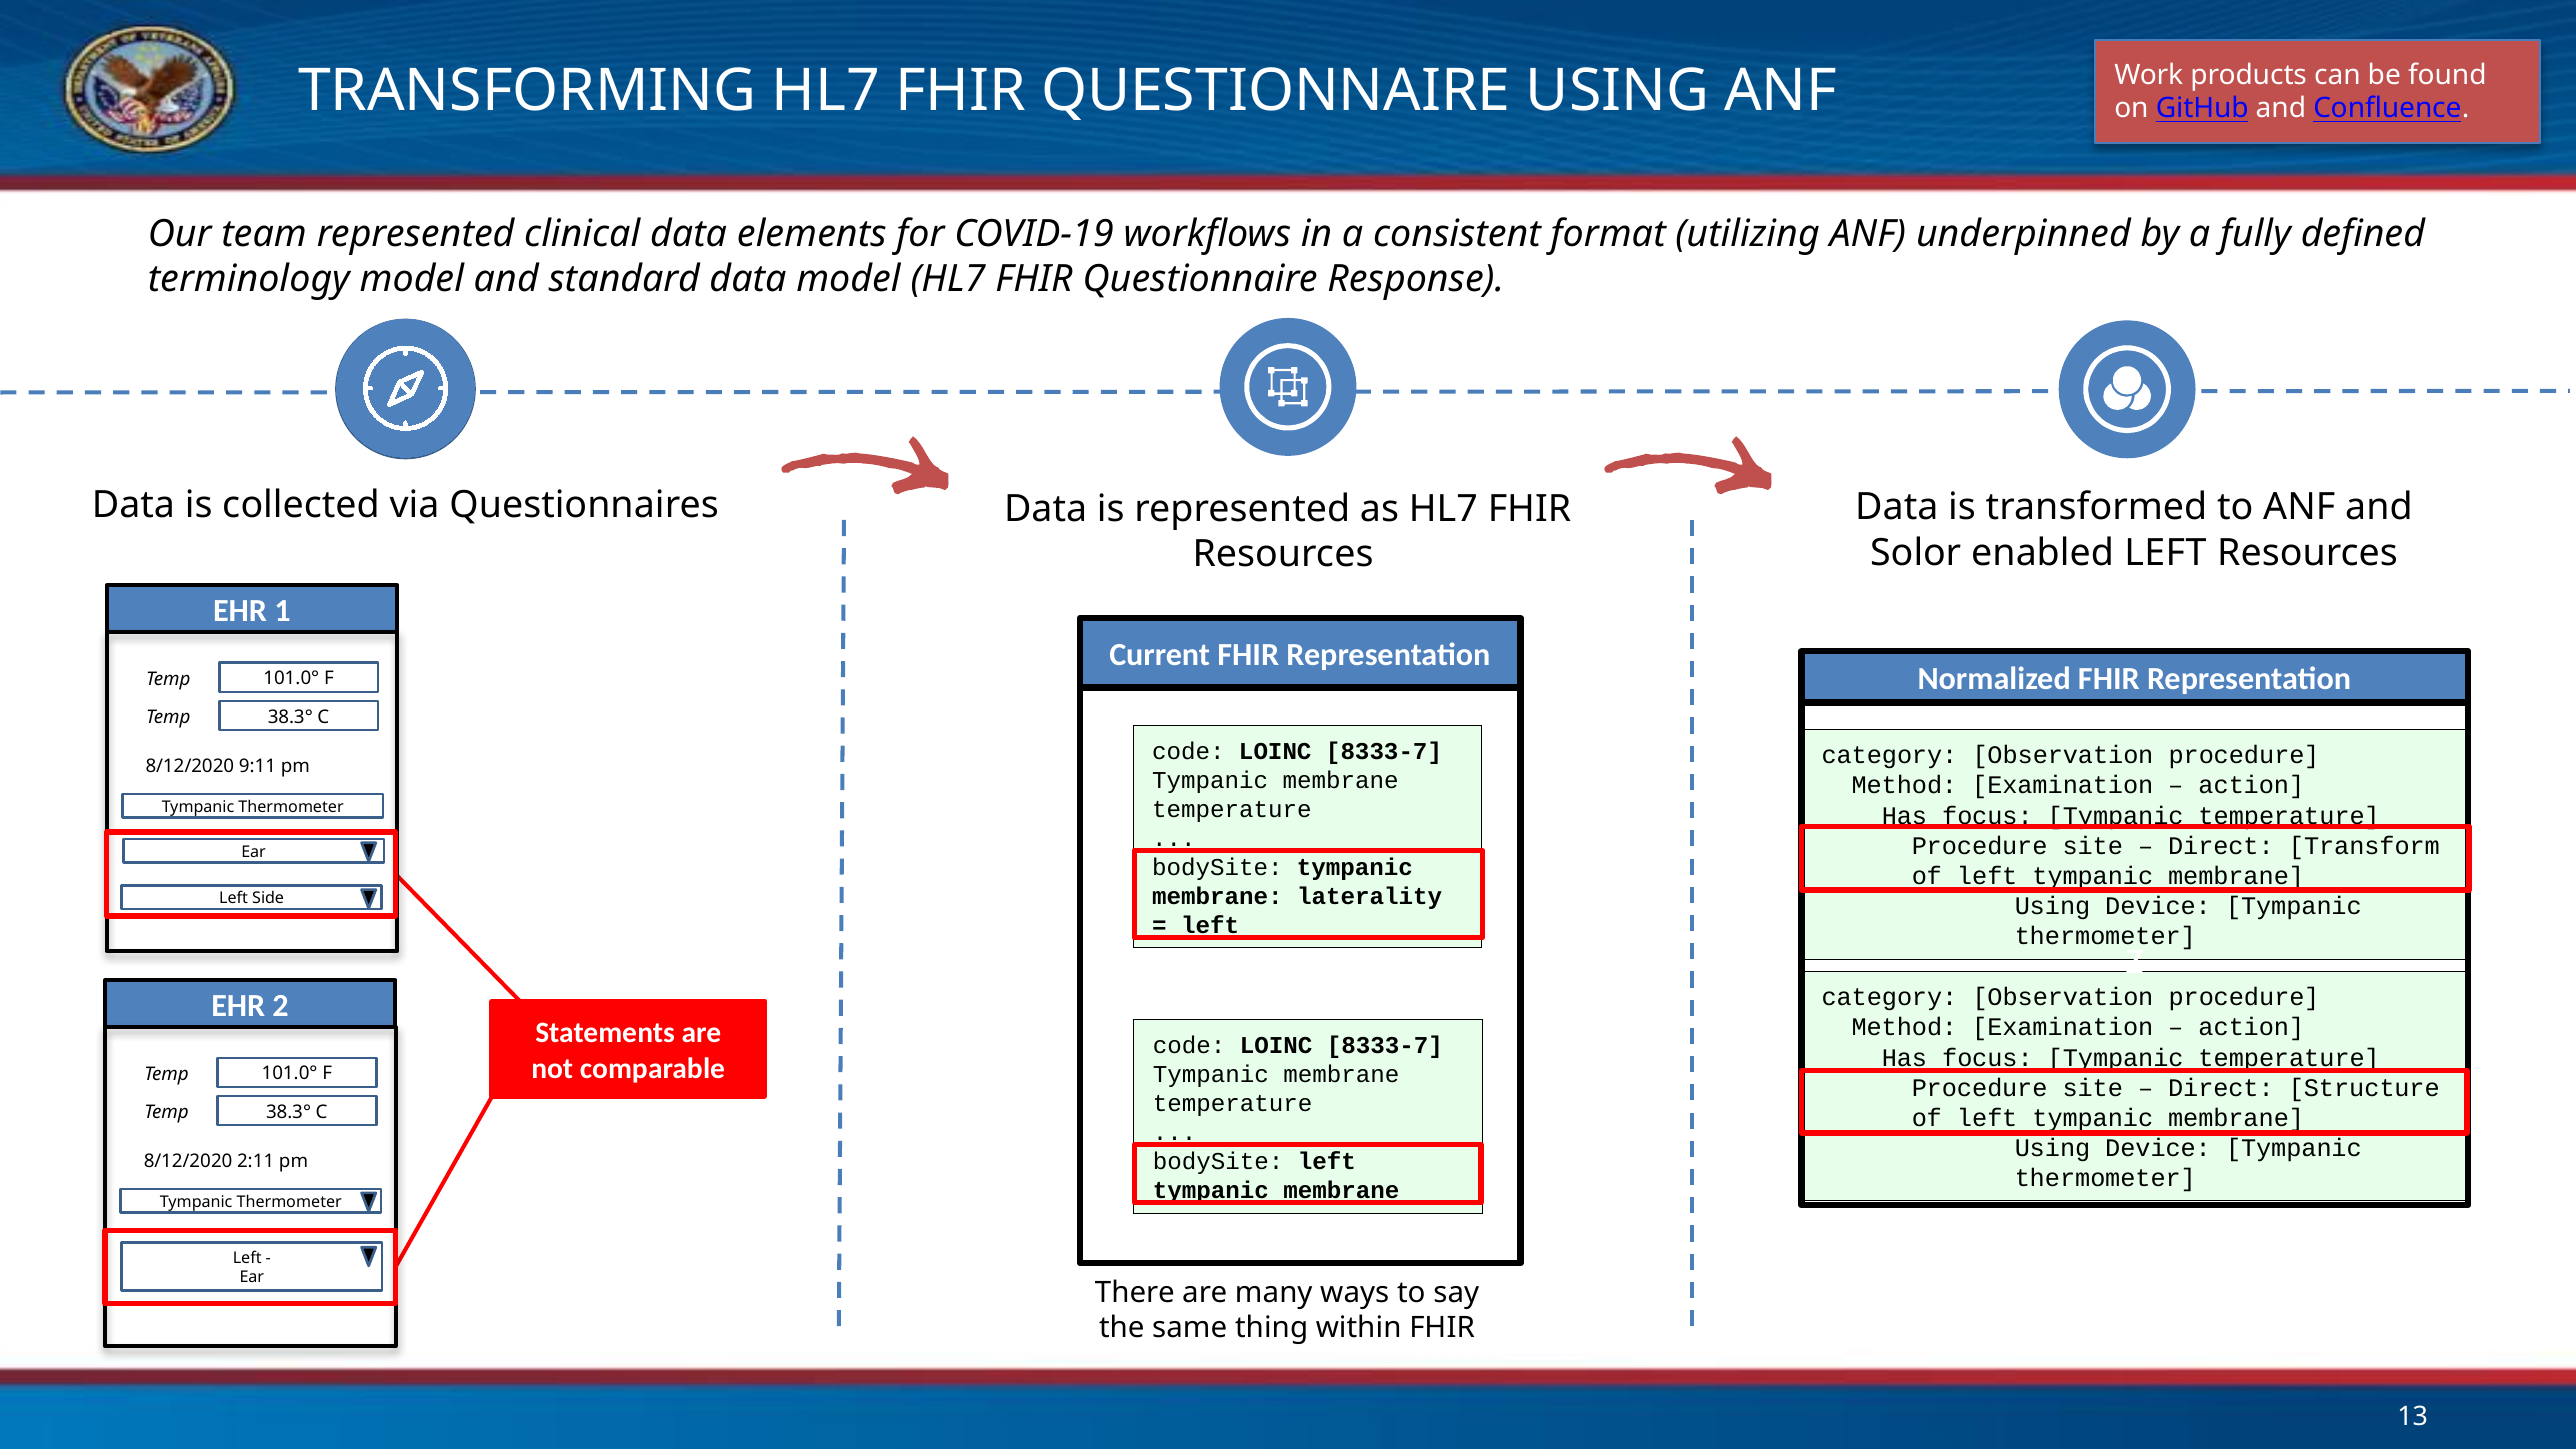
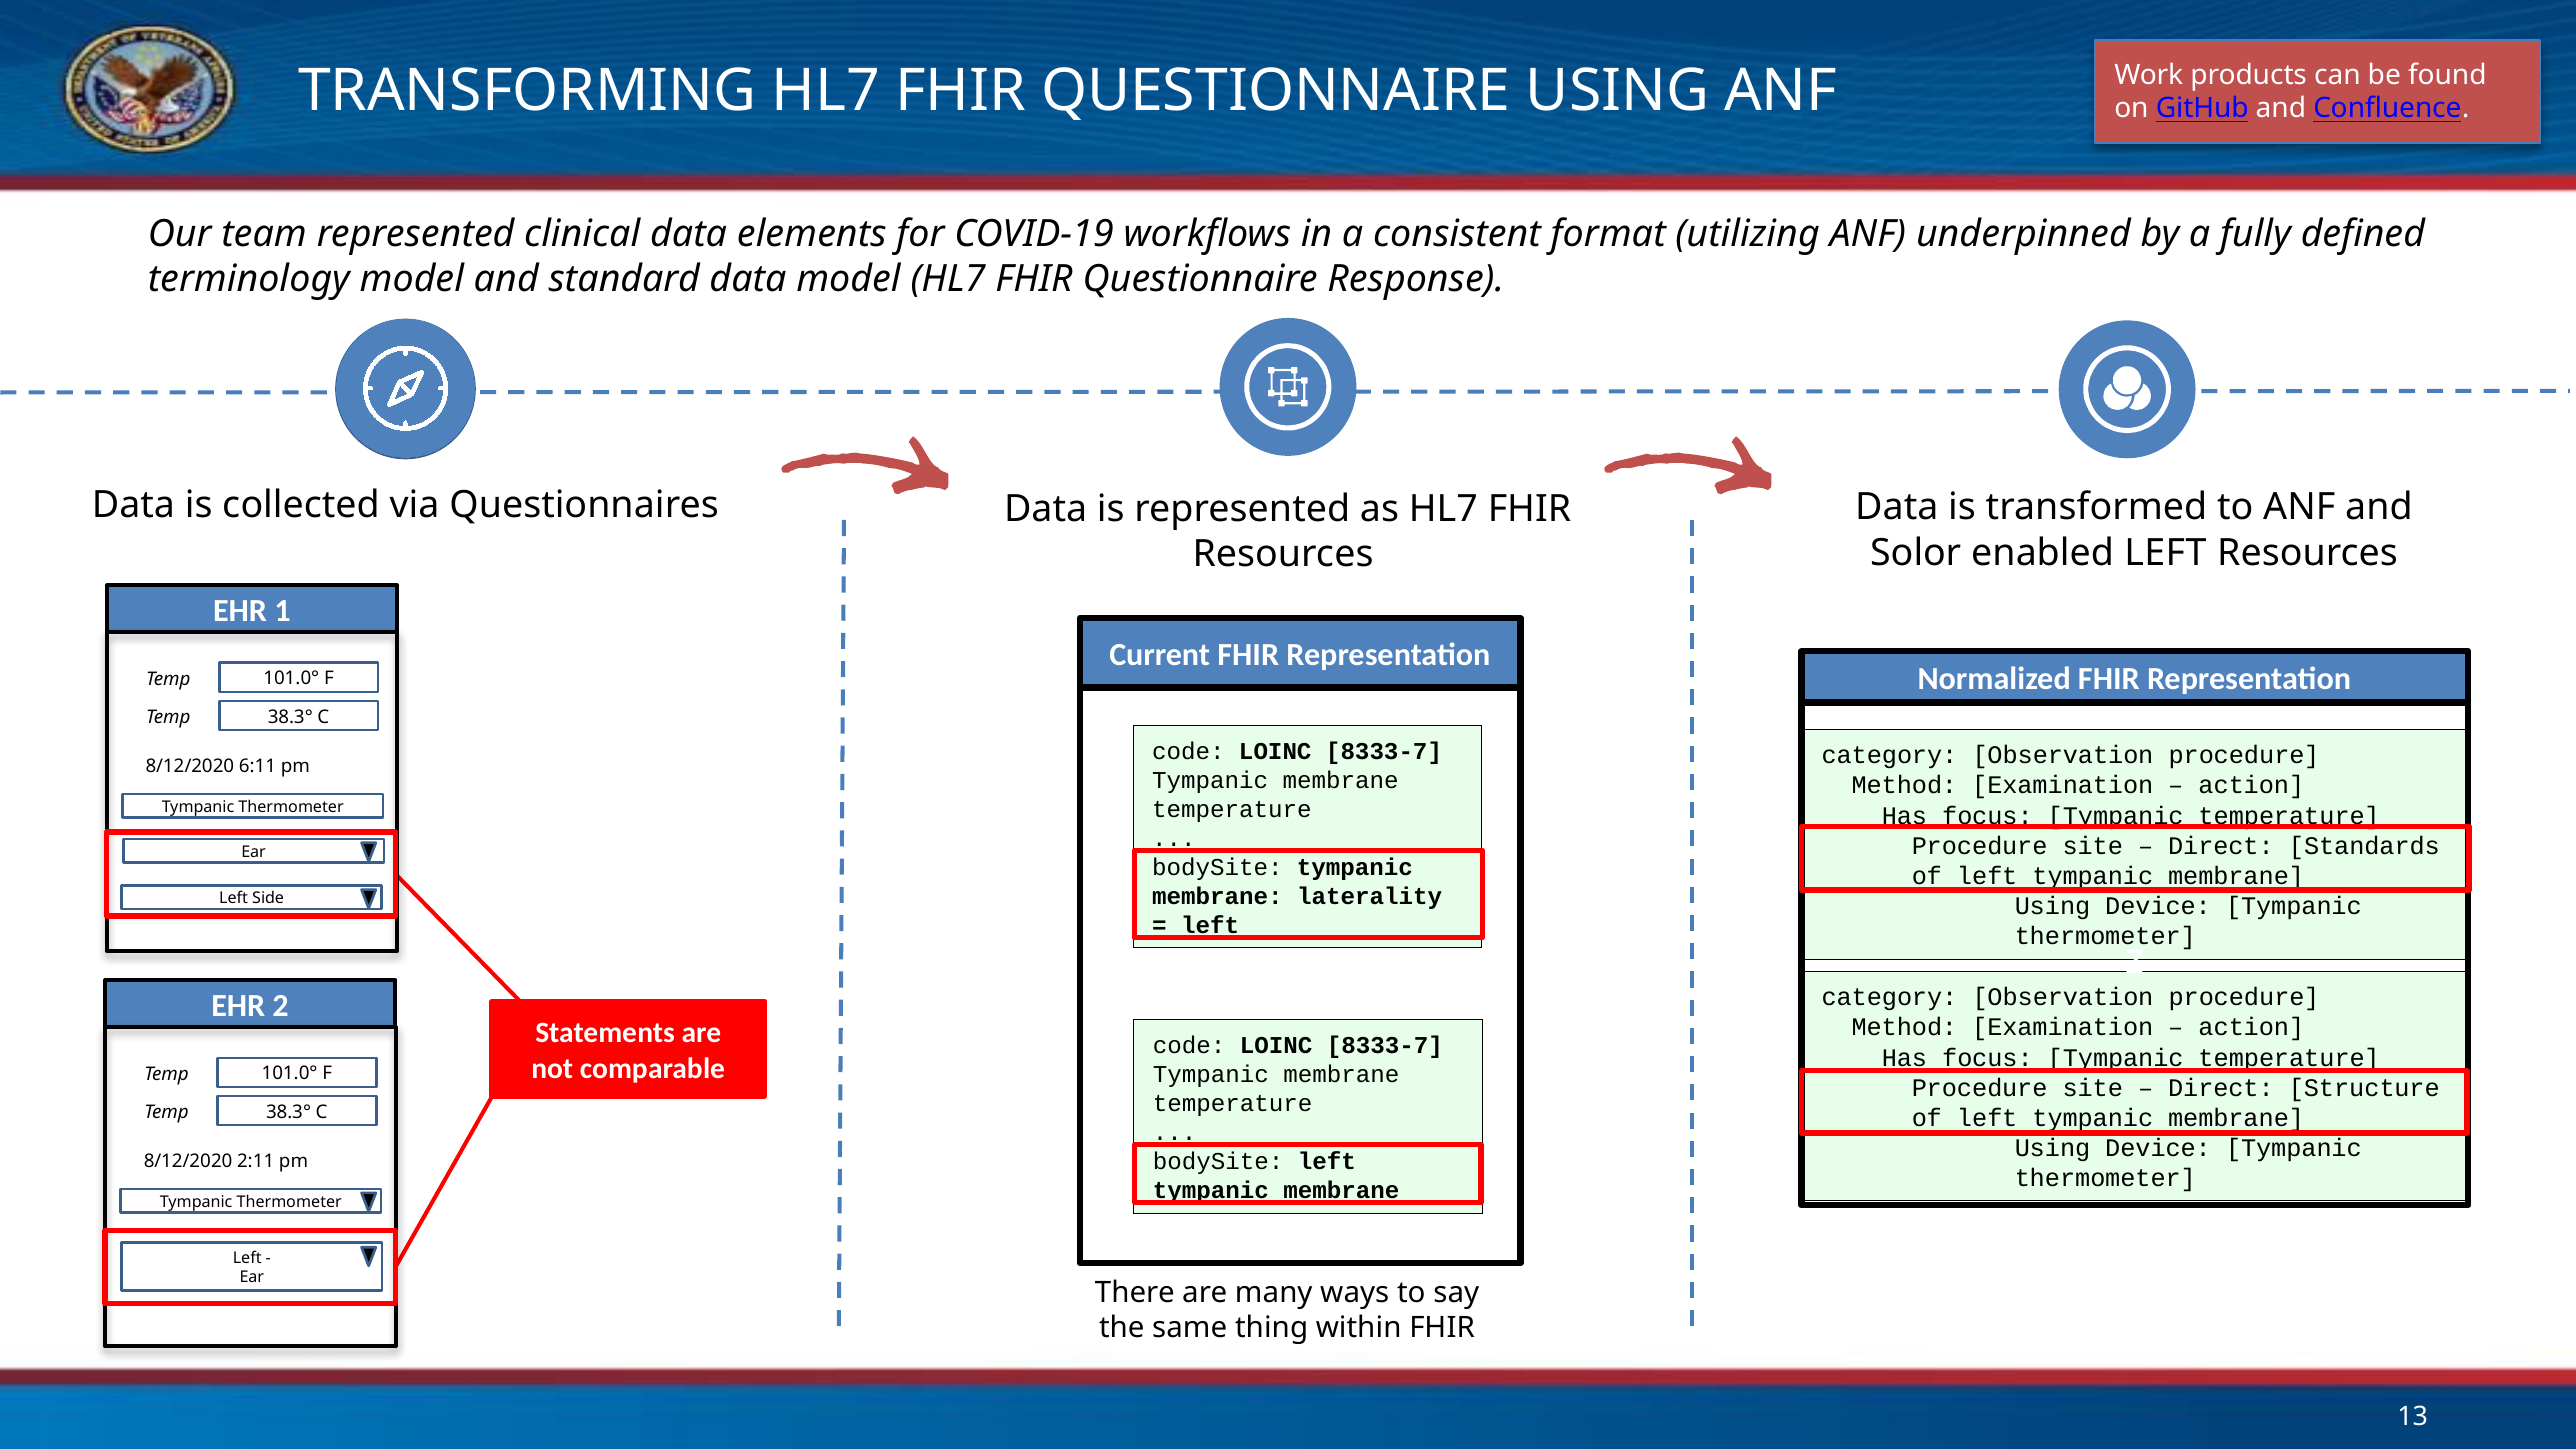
9:11: 9:11 -> 6:11
Transform: Transform -> Standards
